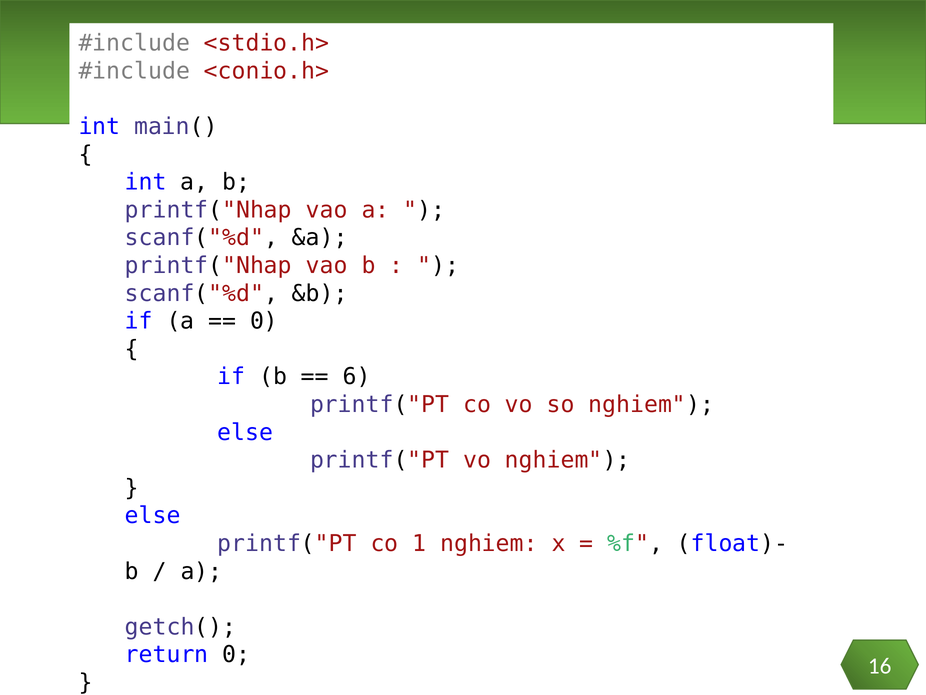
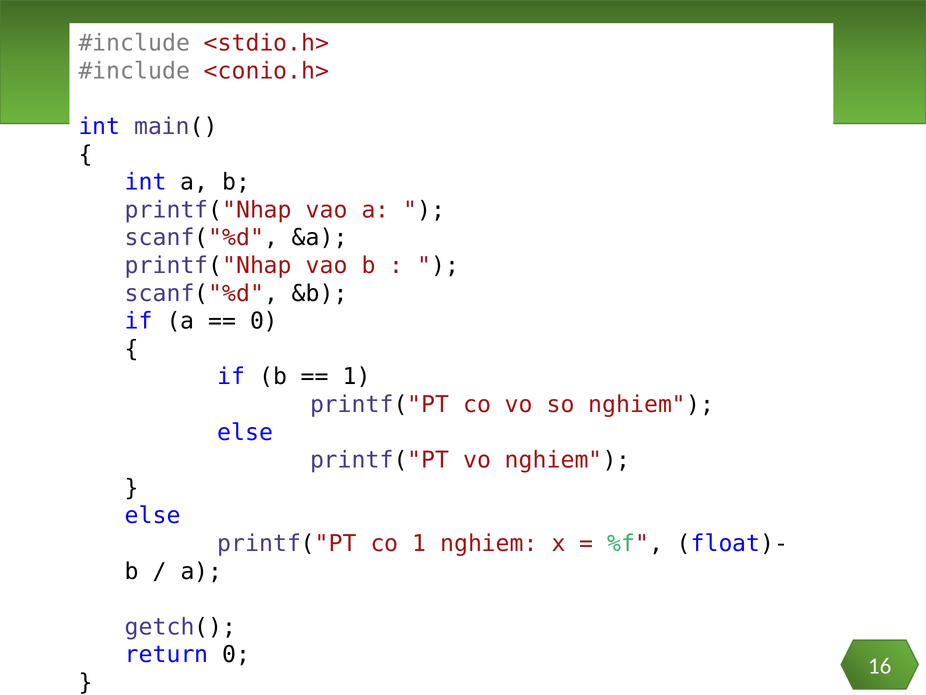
6 at (357, 377): 6 -> 1
